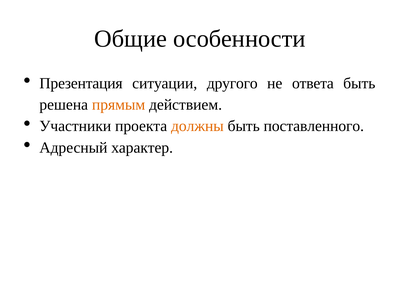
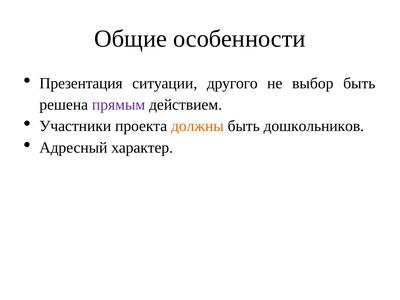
ответа: ответа -> выбор
прямым colour: orange -> purple
поставленного: поставленного -> дошкольников
